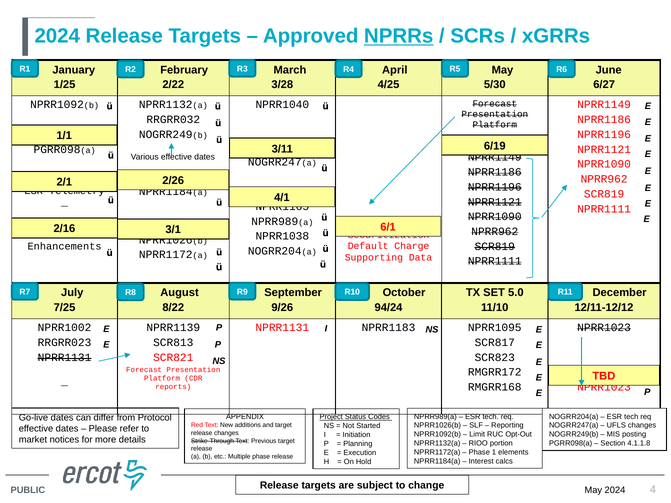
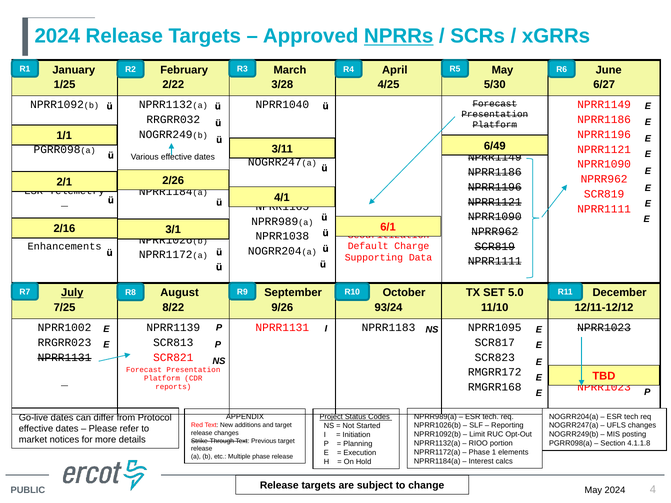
6/19: 6/19 -> 6/49
July underline: none -> present
94/24: 94/24 -> 93/24
